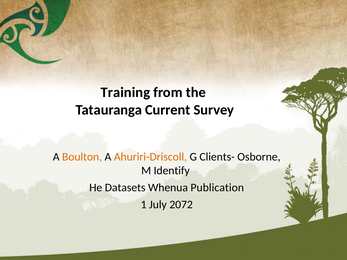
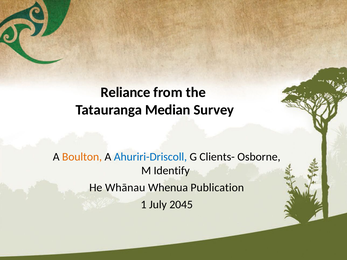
Training: Training -> Reliance
Current: Current -> Median
Ahuriri-Driscoll colour: orange -> blue
Datasets: Datasets -> Whānau
2072: 2072 -> 2045
